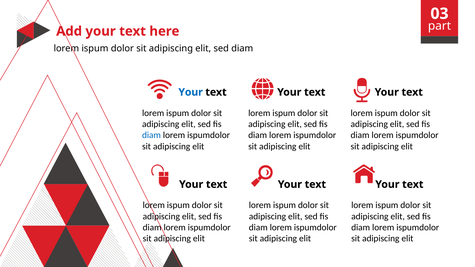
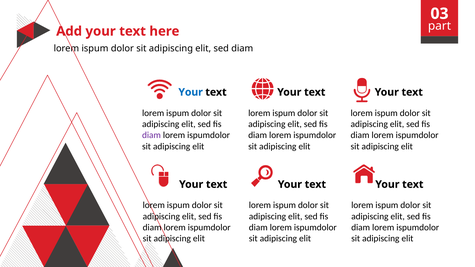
diam at (151, 135) colour: blue -> purple
